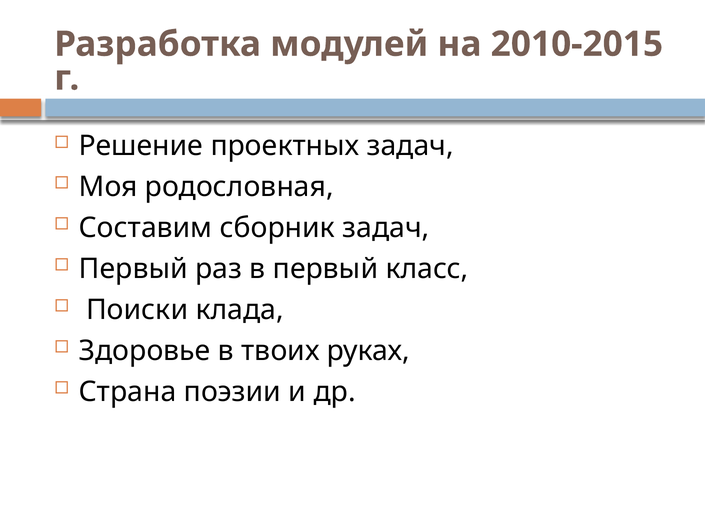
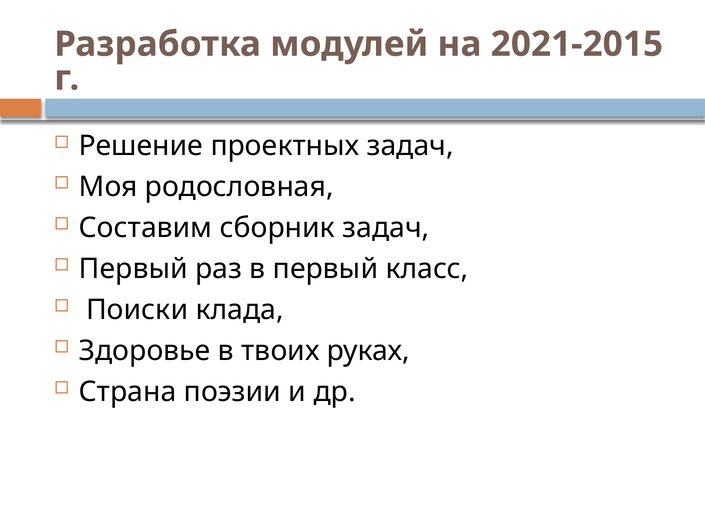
2010-2015: 2010-2015 -> 2021-2015
